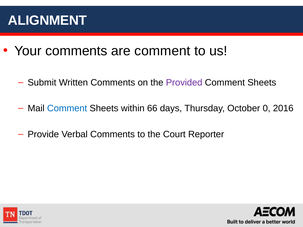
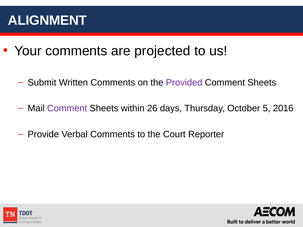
are comment: comment -> projected
Comment at (67, 109) colour: blue -> purple
66: 66 -> 26
0: 0 -> 5
